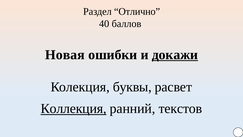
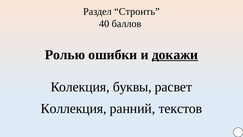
Отлично: Отлично -> Строить
Новая: Новая -> Ролью
Коллекция underline: present -> none
